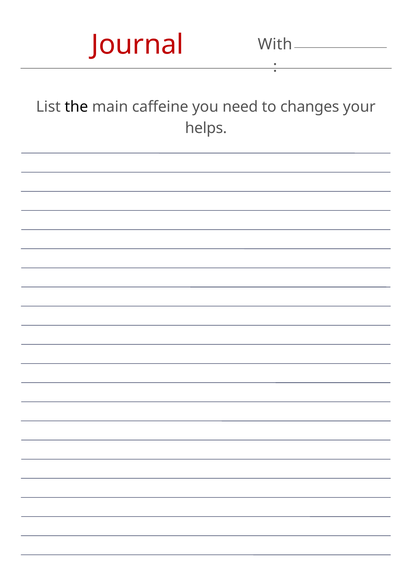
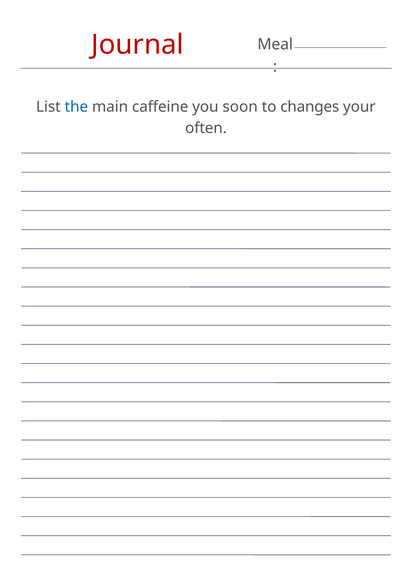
With: With -> Meal
the colour: black -> blue
need: need -> soon
helps: helps -> often
